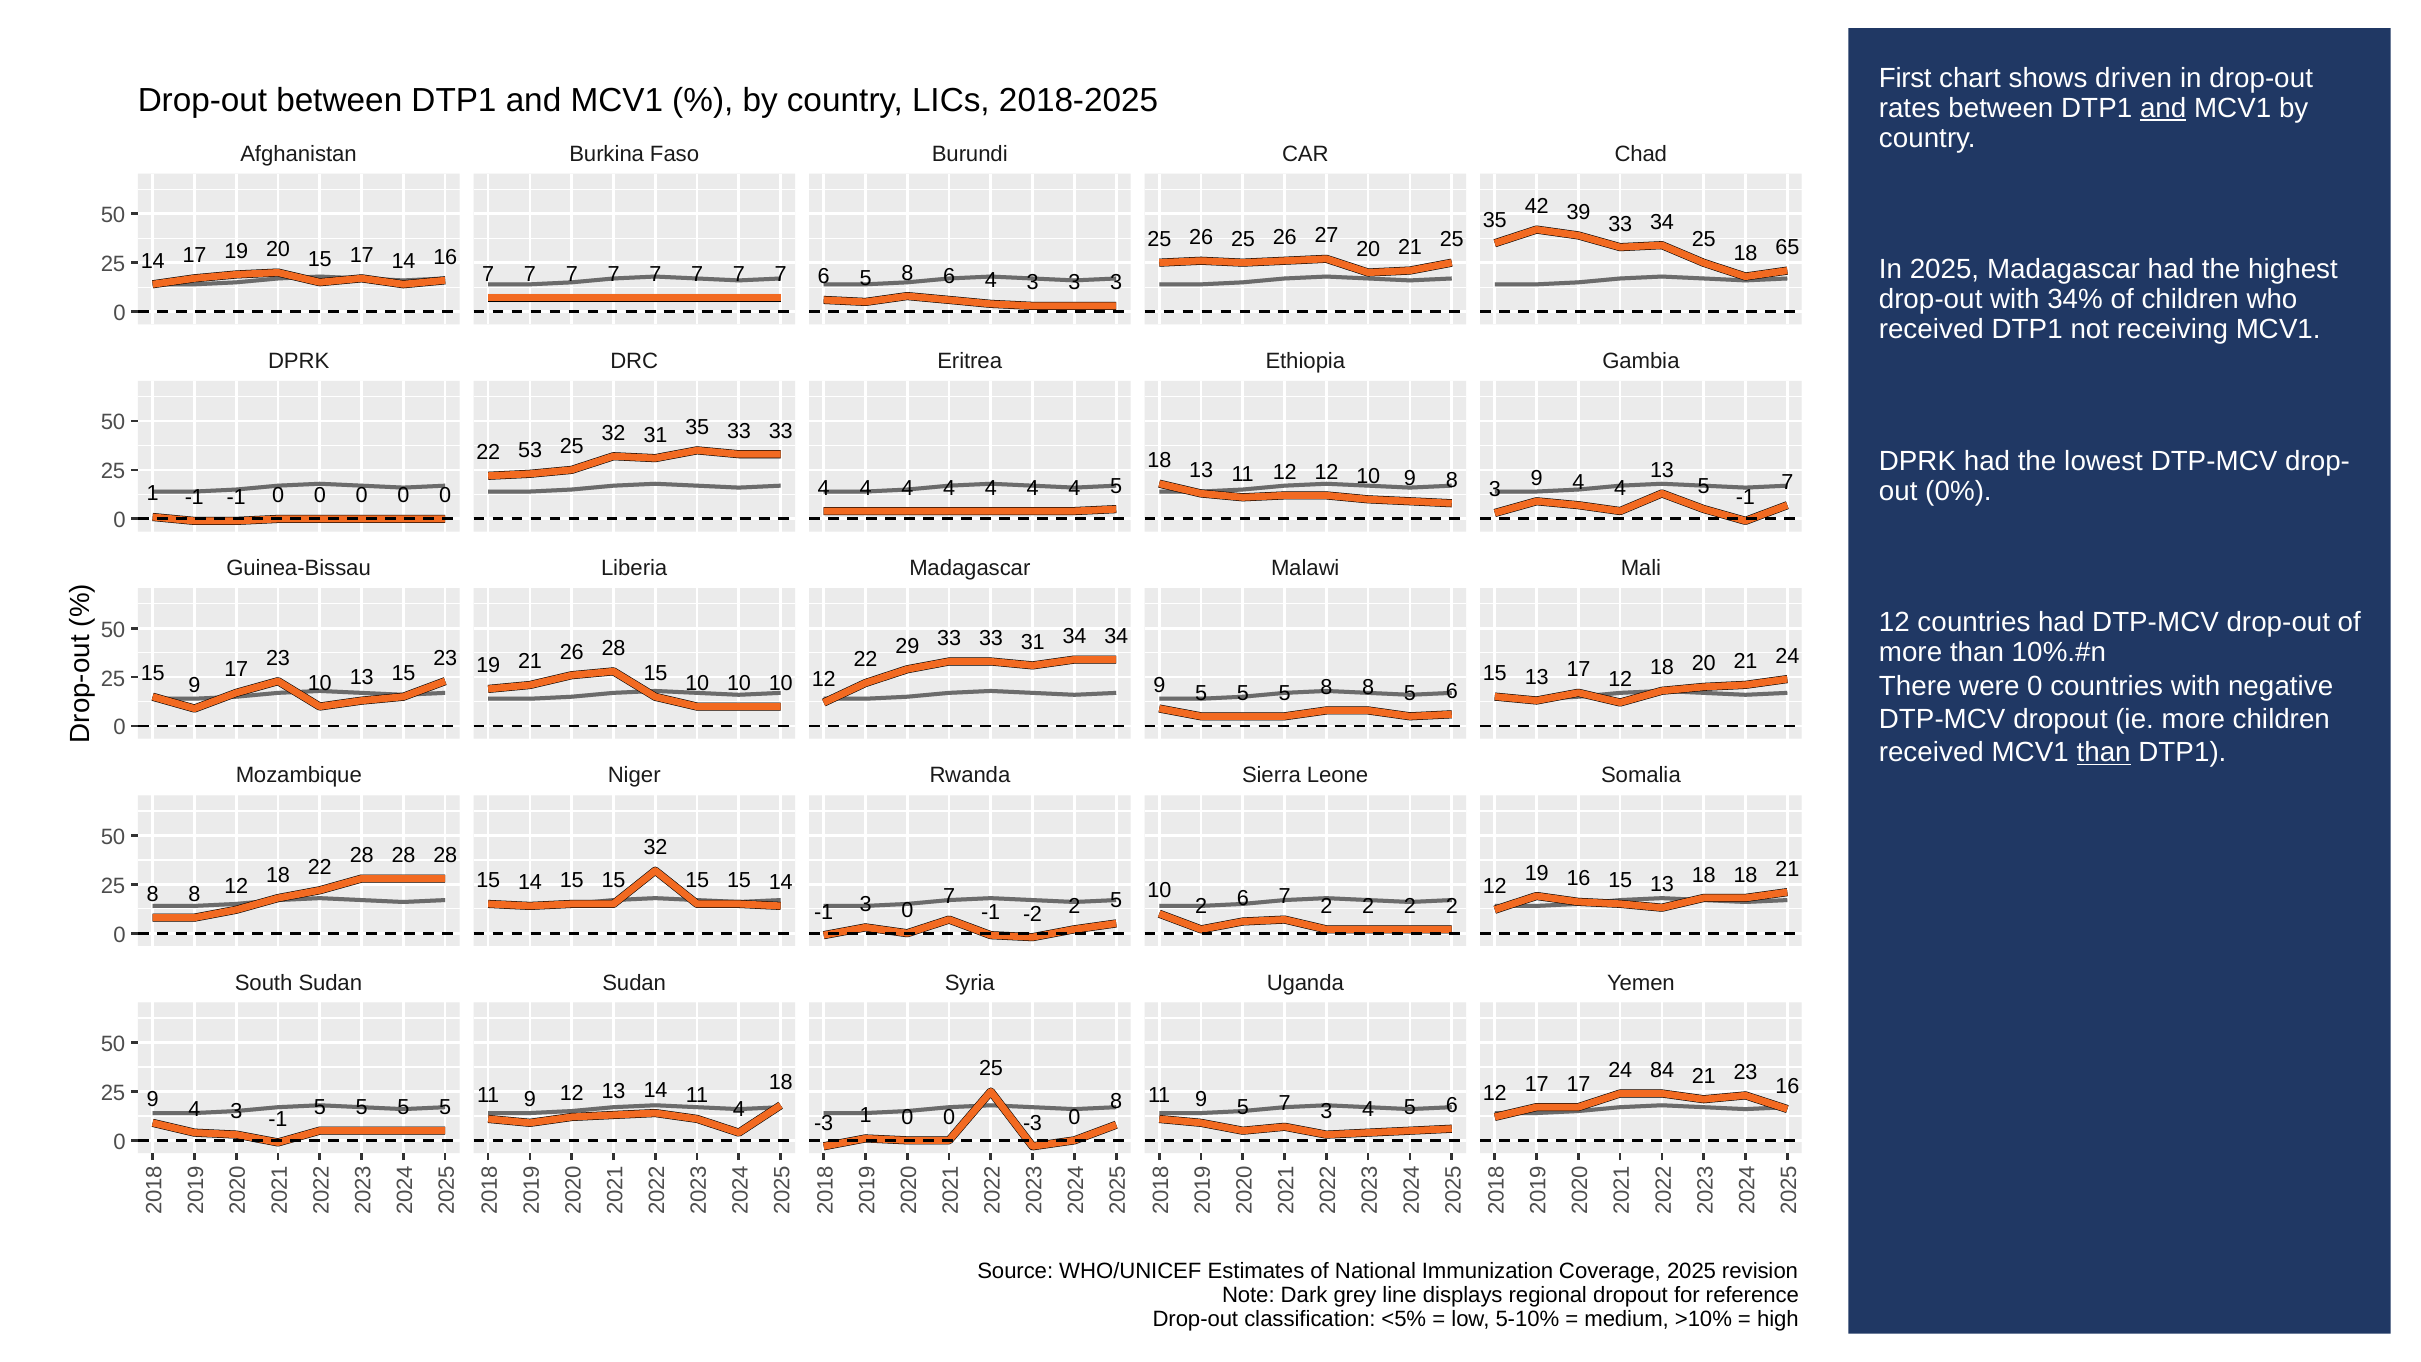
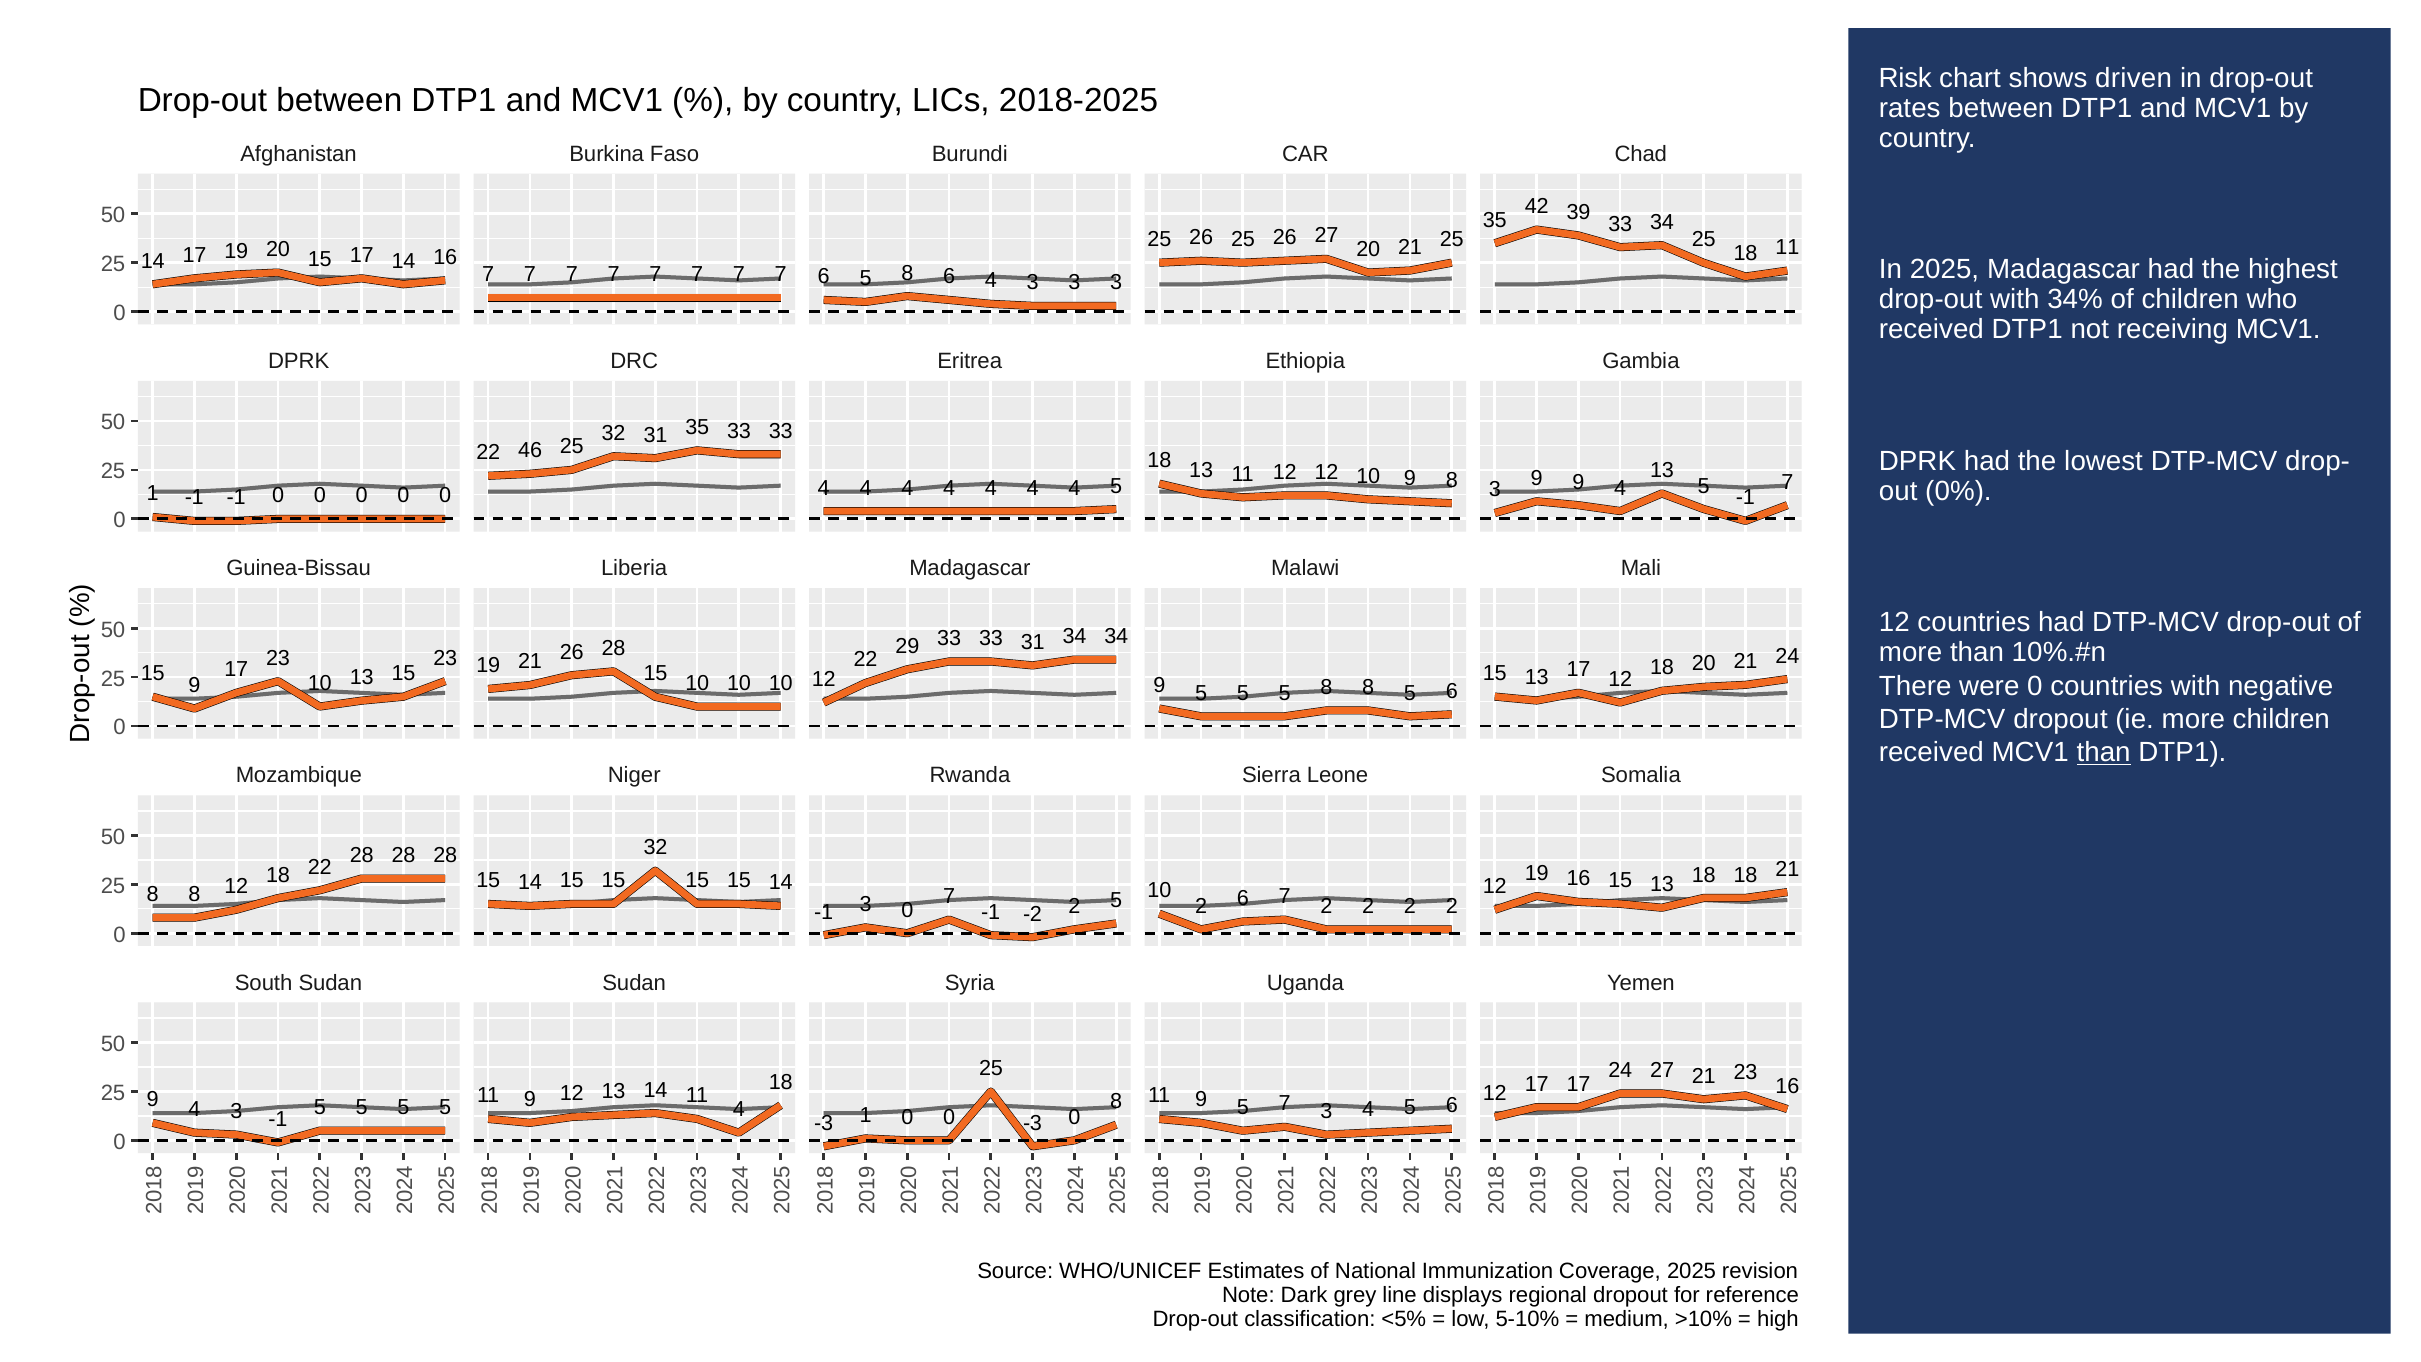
First: First -> Risk
and at (2163, 108) underline: present -> none
18 65: 65 -> 11
53: 53 -> 46
4 at (1578, 482): 4 -> 9
24 84: 84 -> 27
